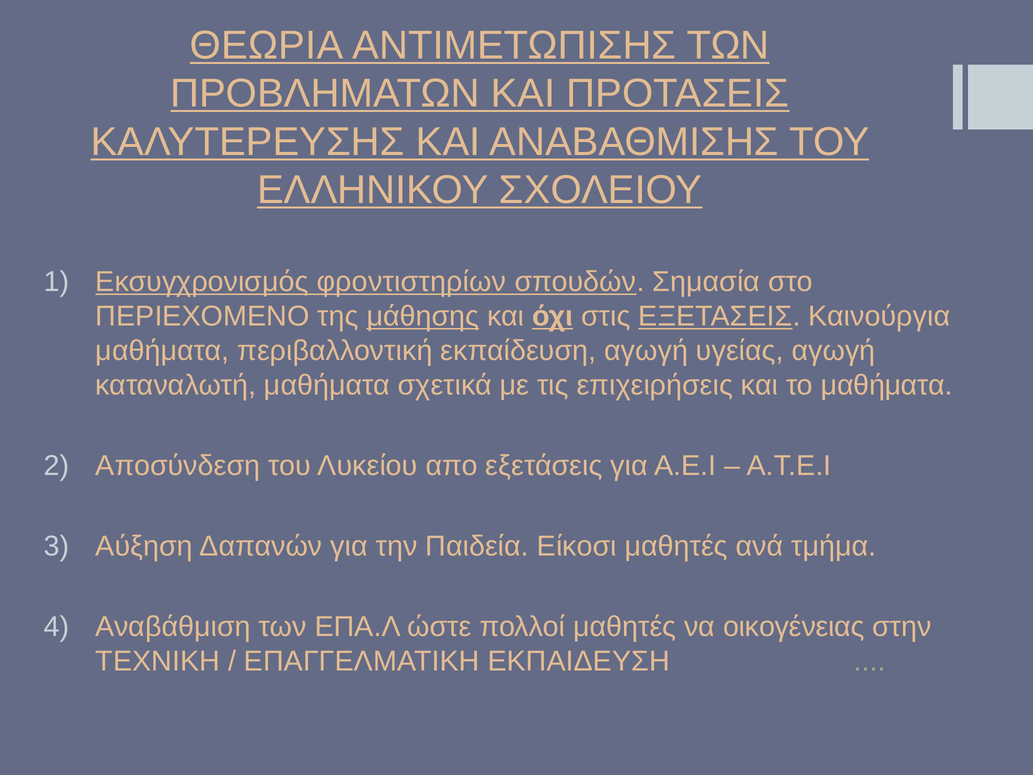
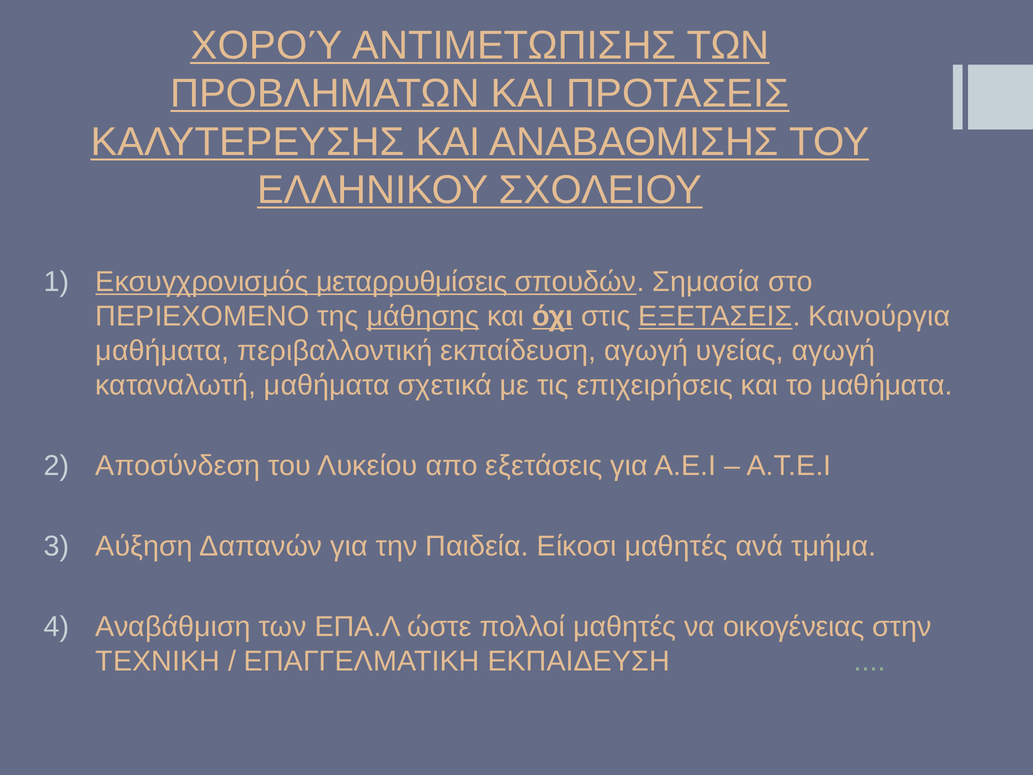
ΘΕΩΡΙΑ: ΘΕΩΡΙΑ -> ΧΟΡΟΎ
φροντιστηρίων: φροντιστηρίων -> μεταρρυθμίσεις
